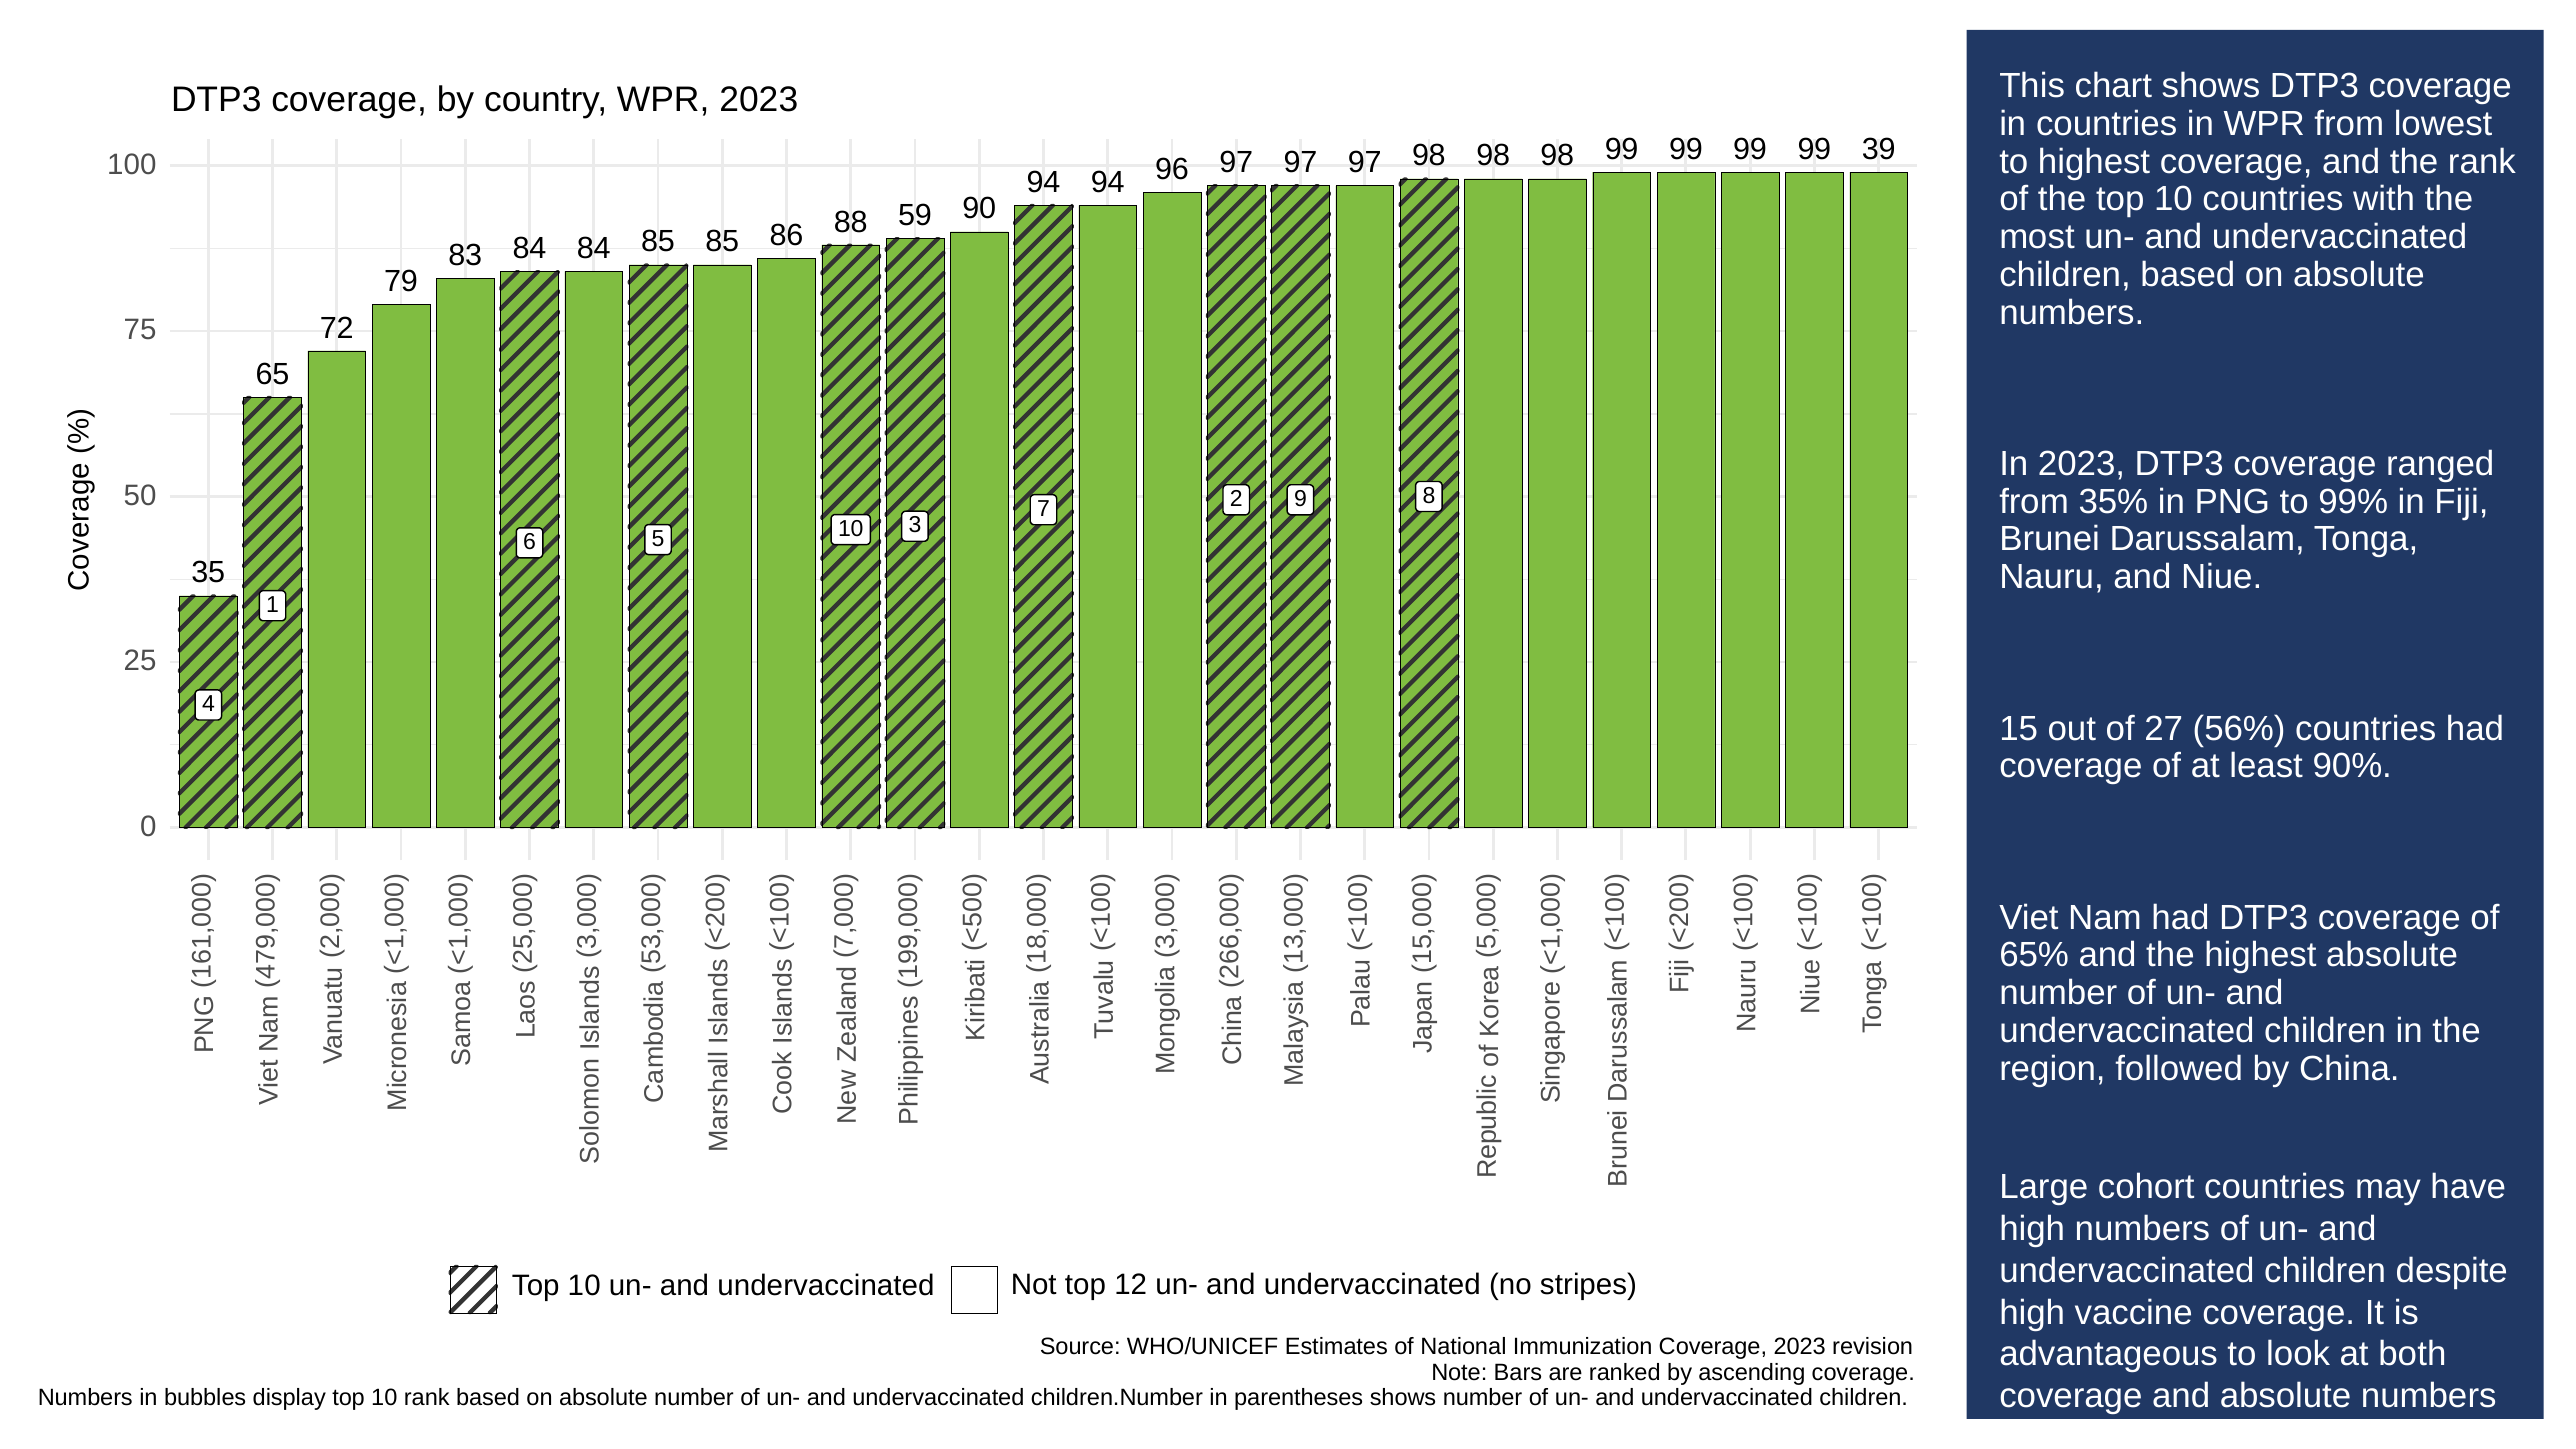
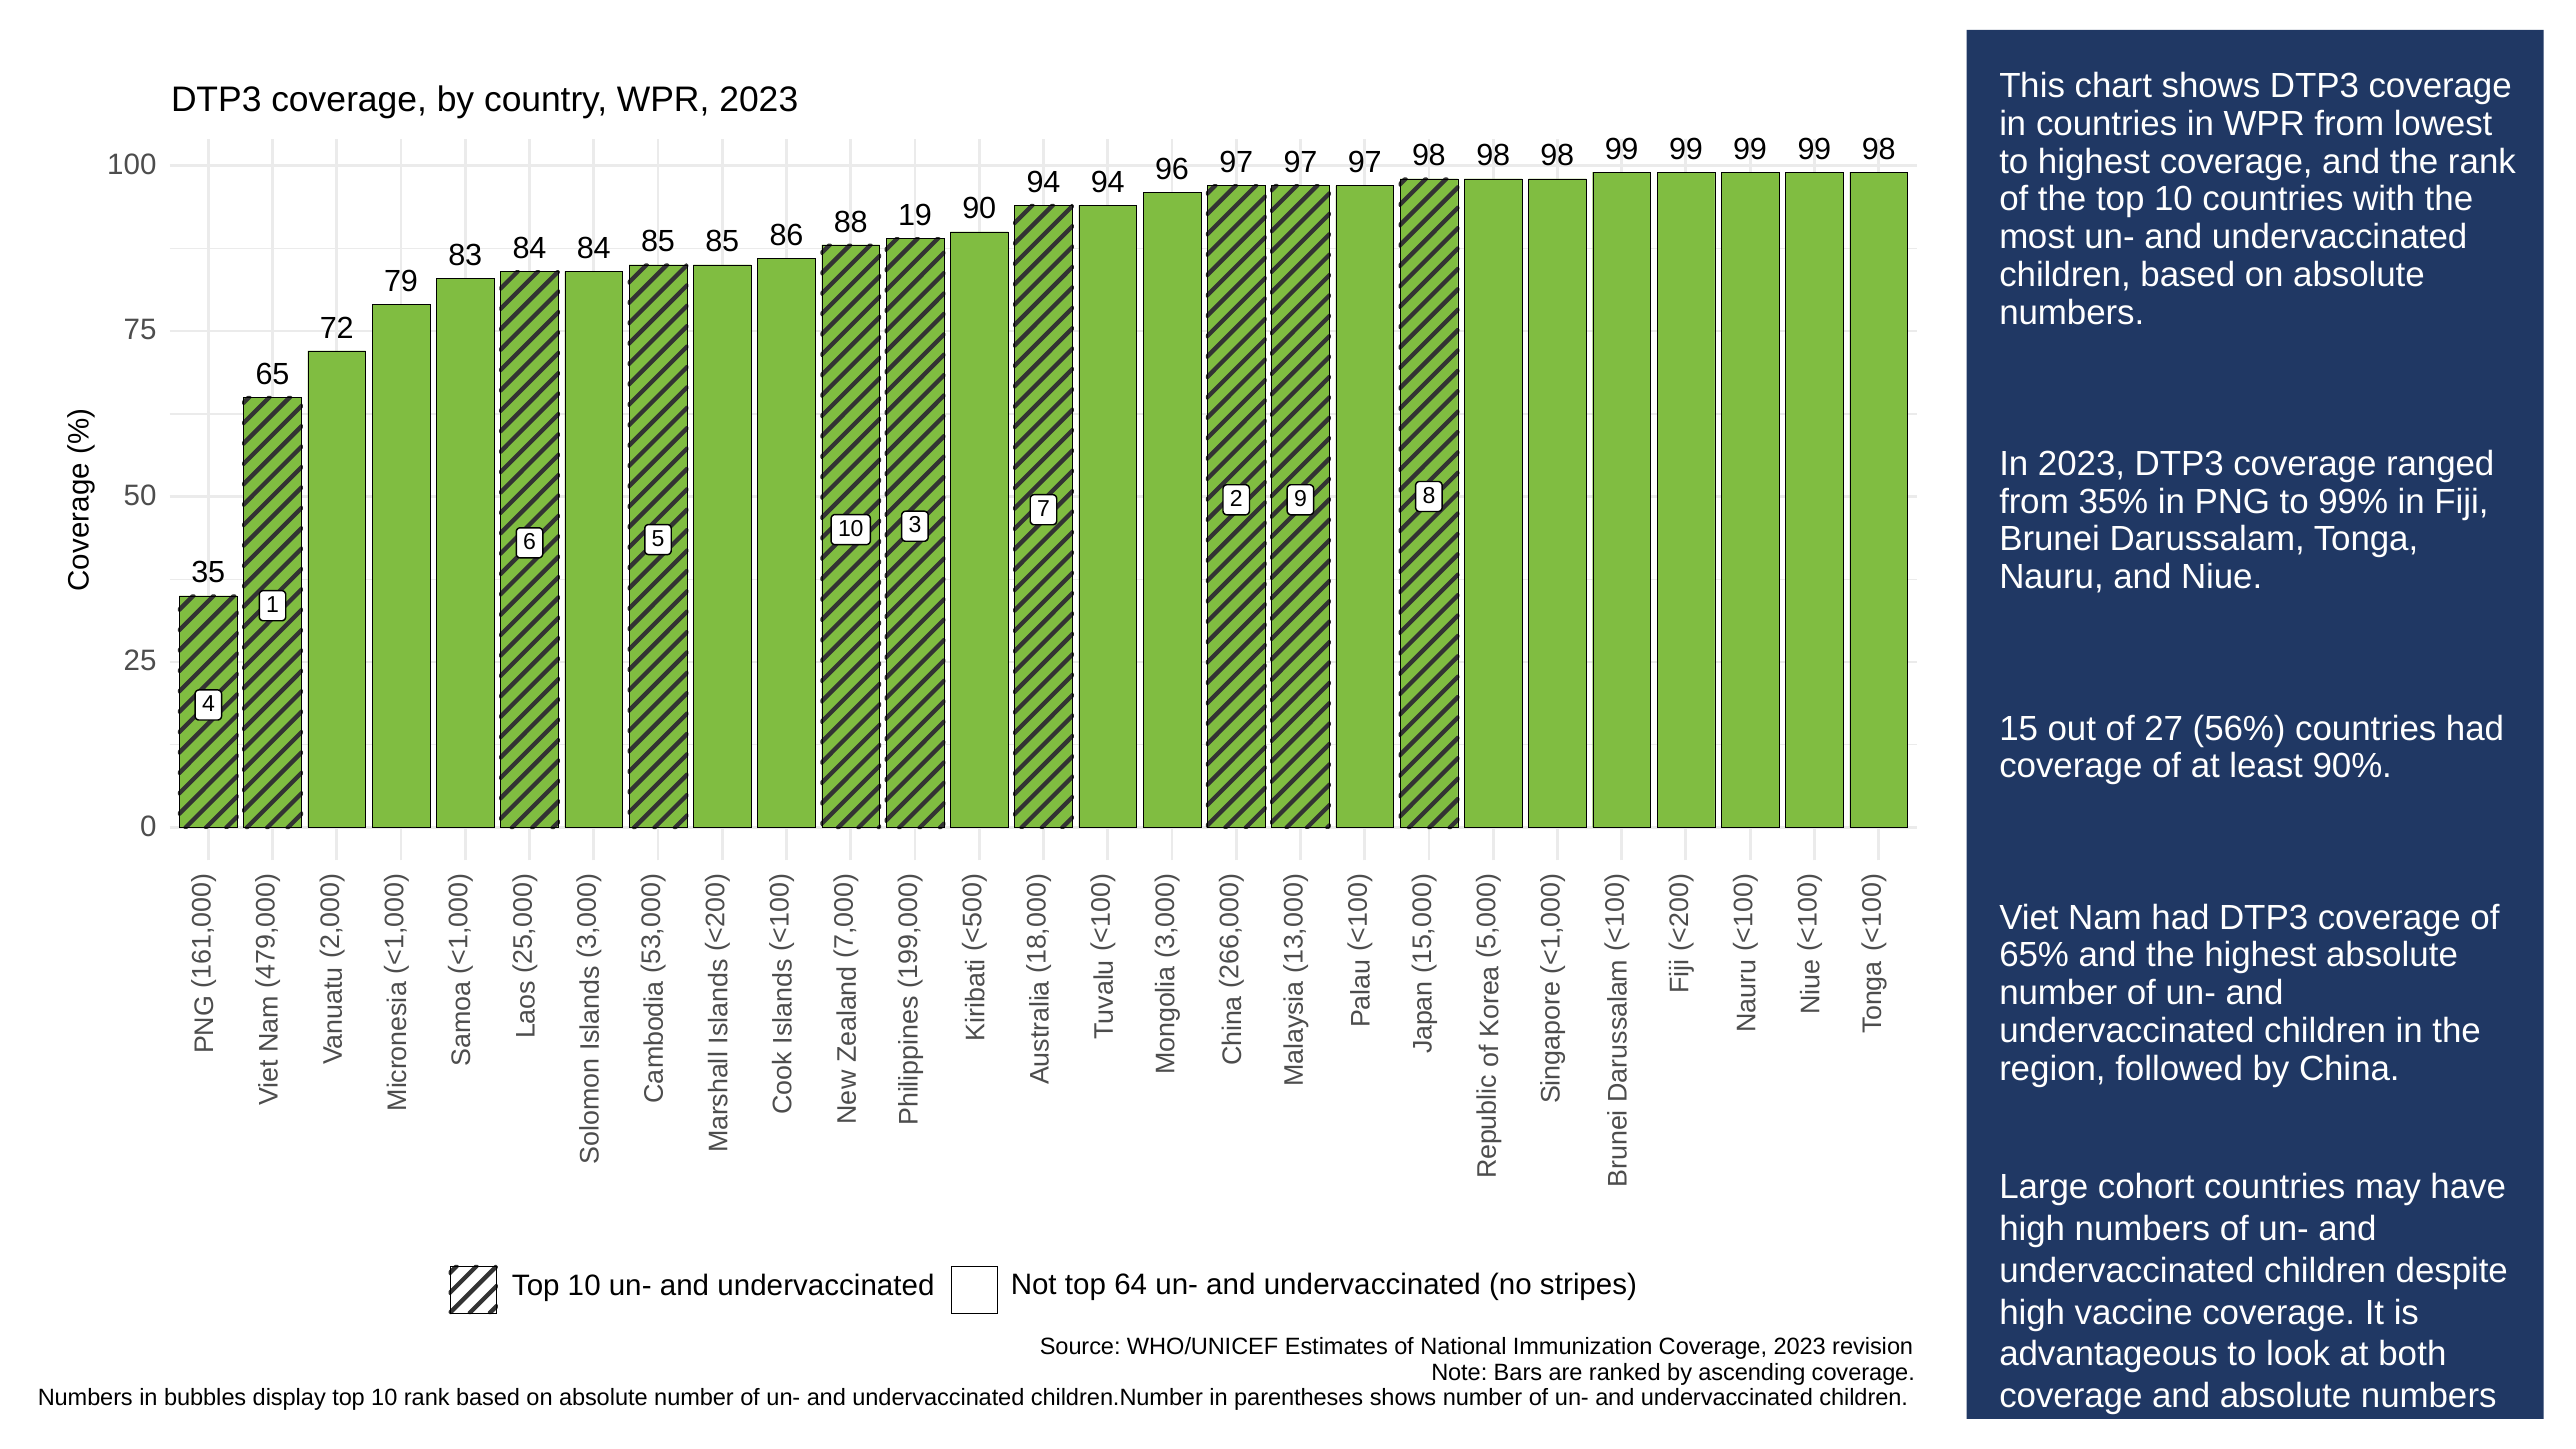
99 39: 39 -> 98
59: 59 -> 19
12: 12 -> 64
